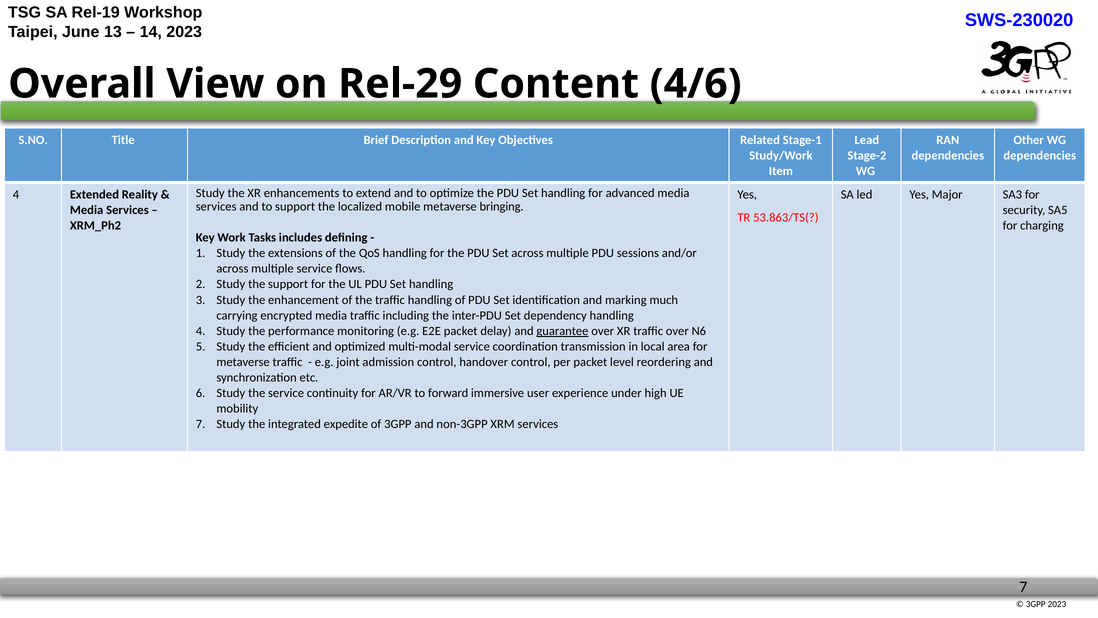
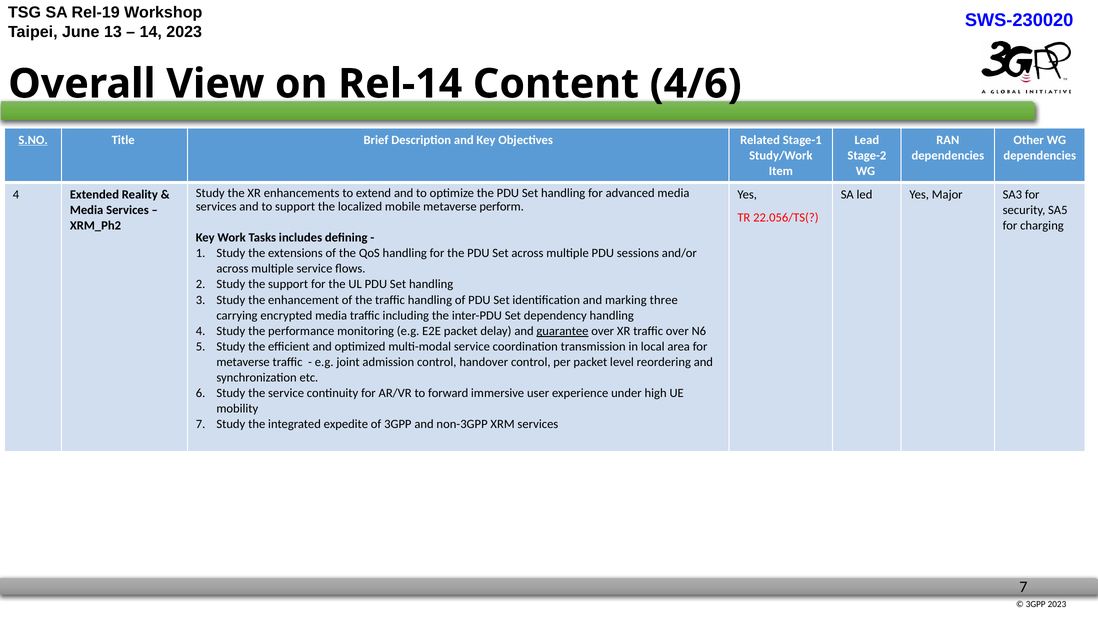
Rel-29: Rel-29 -> Rel-14
S.NO underline: none -> present
bringing: bringing -> perform
53.863/TS(: 53.863/TS( -> 22.056/TS(
much: much -> three
